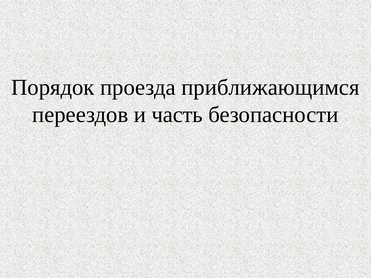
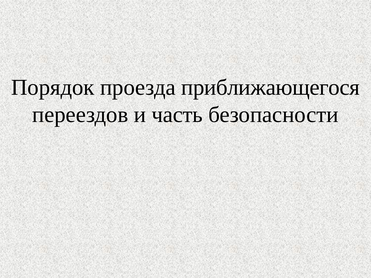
приближающимся: приближающимся -> приближающегося
